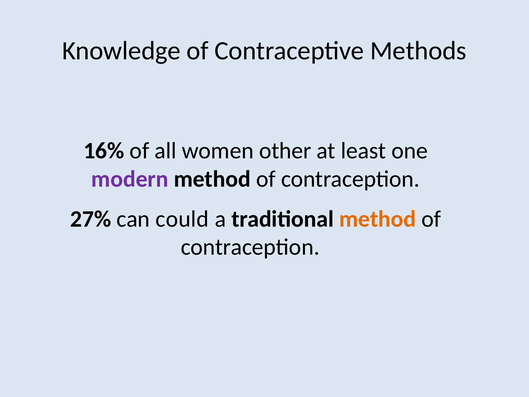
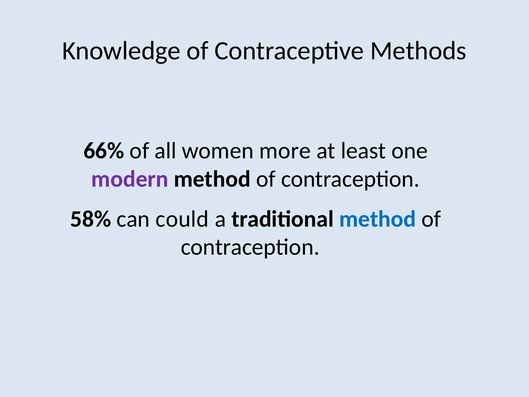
16%: 16% -> 66%
other: other -> more
27%: 27% -> 58%
method at (378, 219) colour: orange -> blue
